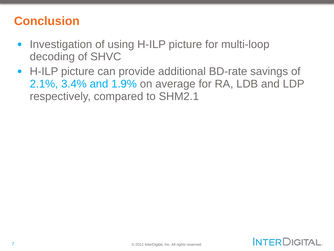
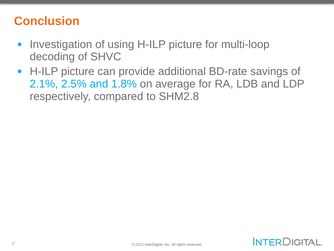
3.4%: 3.4% -> 2.5%
1.9%: 1.9% -> 1.8%
SHM2.1: SHM2.1 -> SHM2.8
